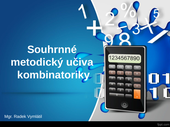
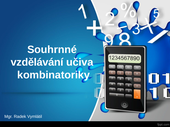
metodický: metodický -> vzdělávání
